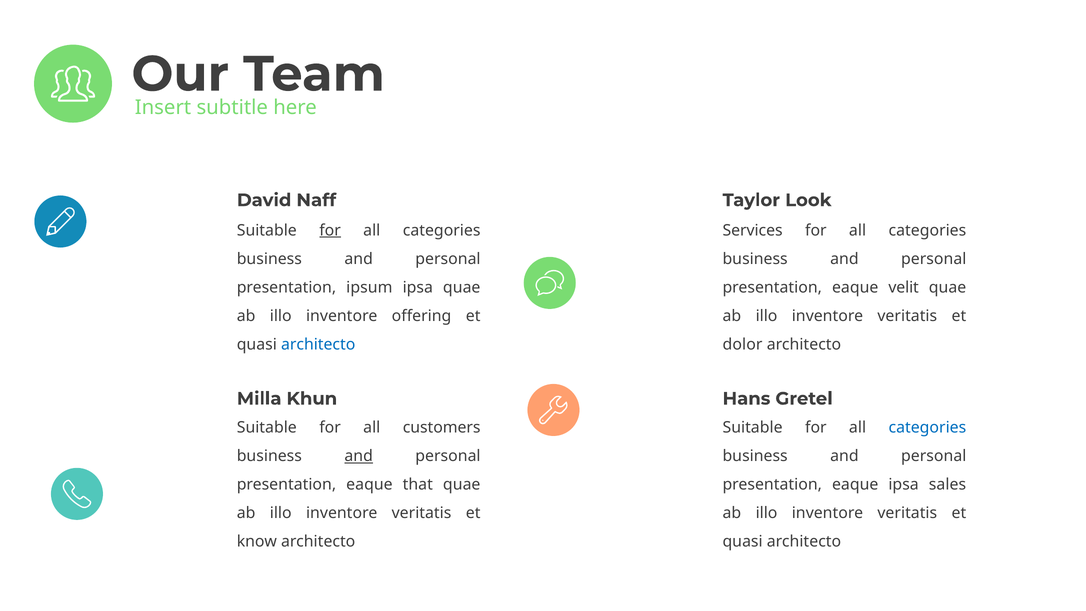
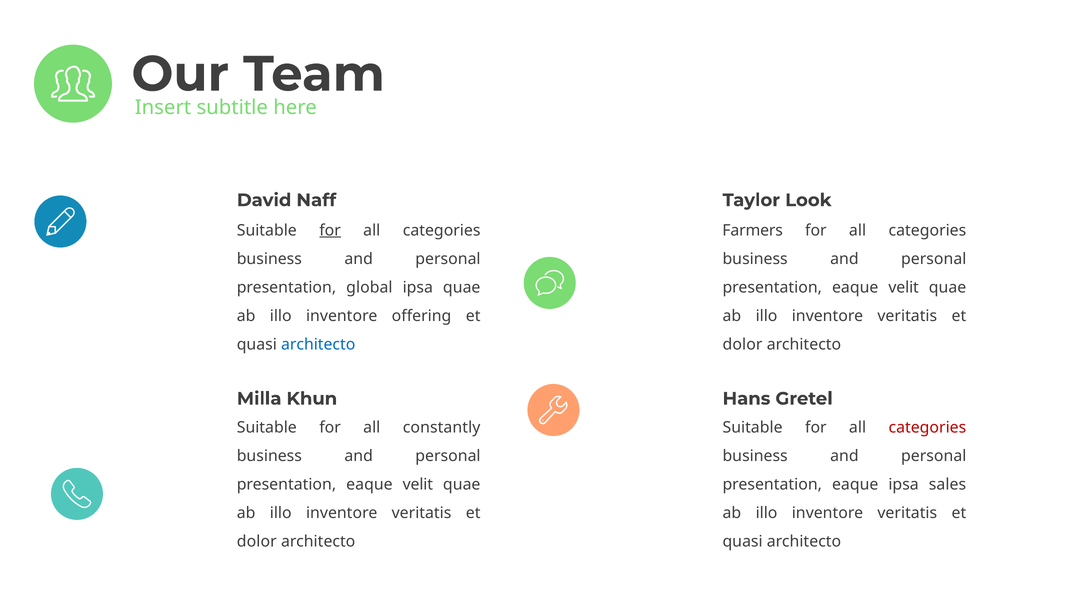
Services: Services -> Farmers
ipsum: ipsum -> global
customers: customers -> constantly
categories at (927, 428) colour: blue -> red
and at (359, 456) underline: present -> none
that at (418, 485): that -> velit
know at (257, 542): know -> dolor
